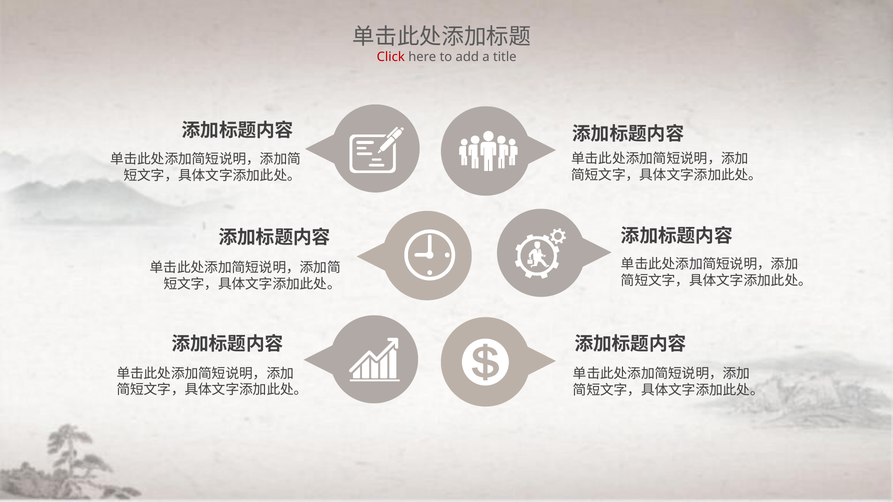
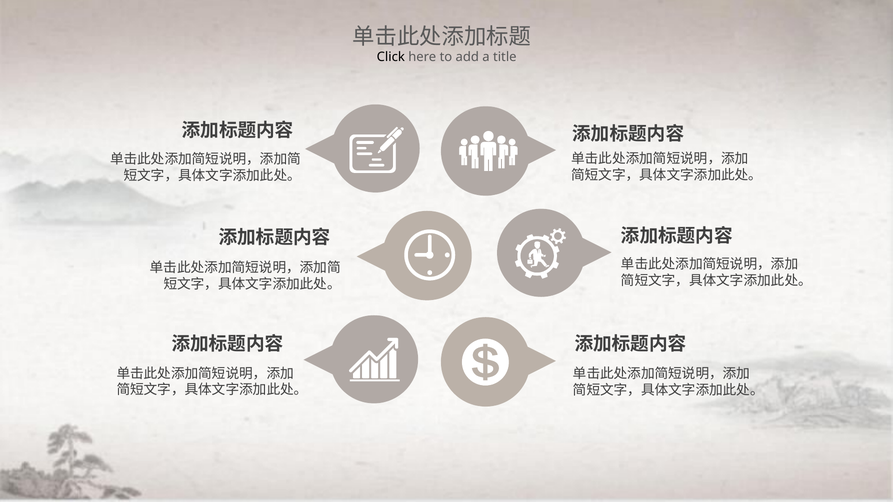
Click colour: red -> black
